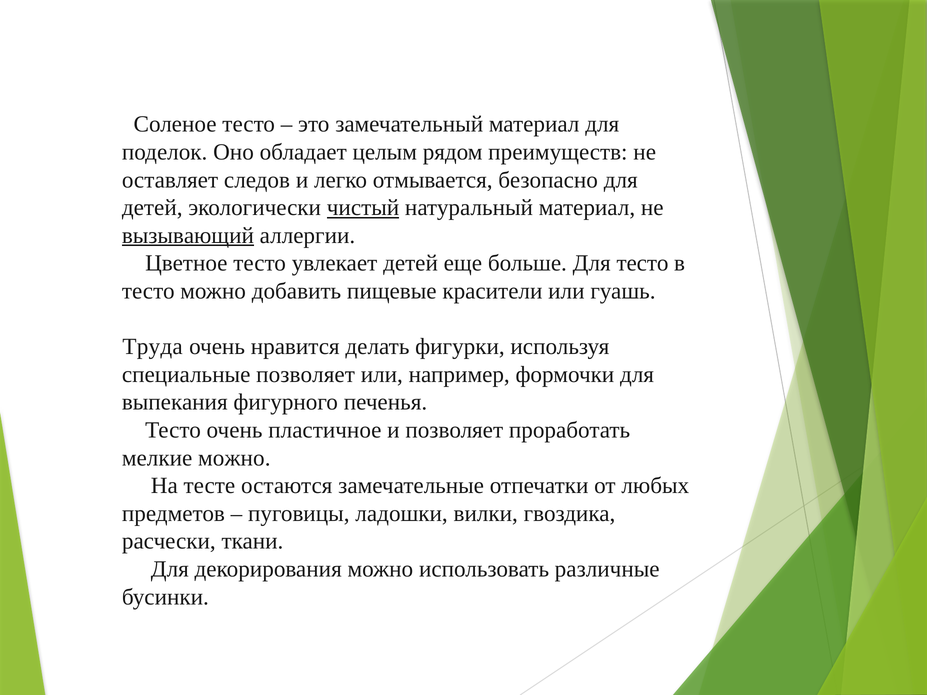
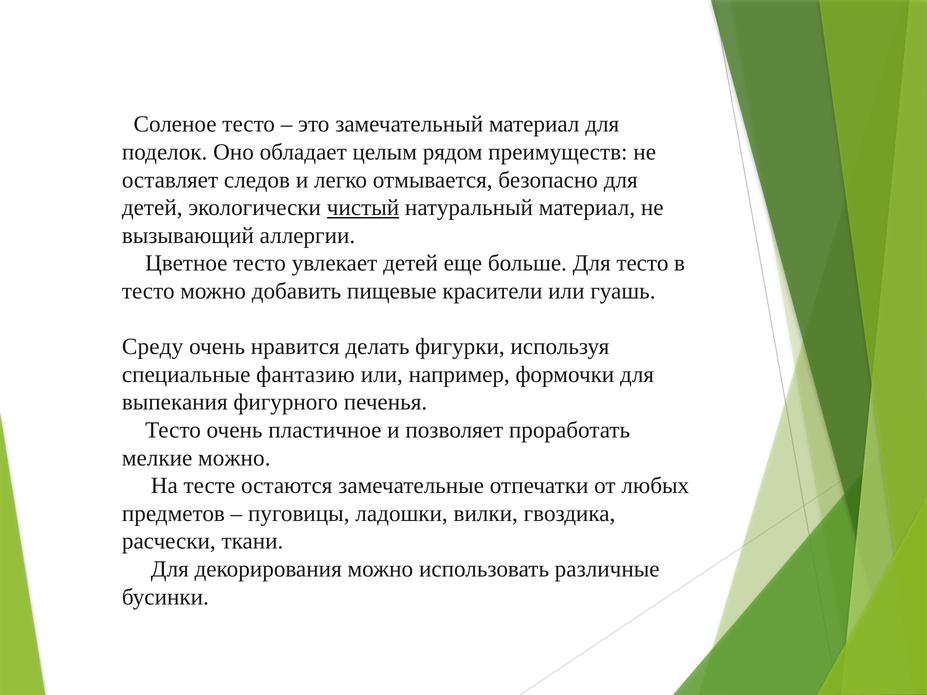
вызывающий underline: present -> none
Труда: Труда -> Среду
специальные позволяет: позволяет -> фантазию
